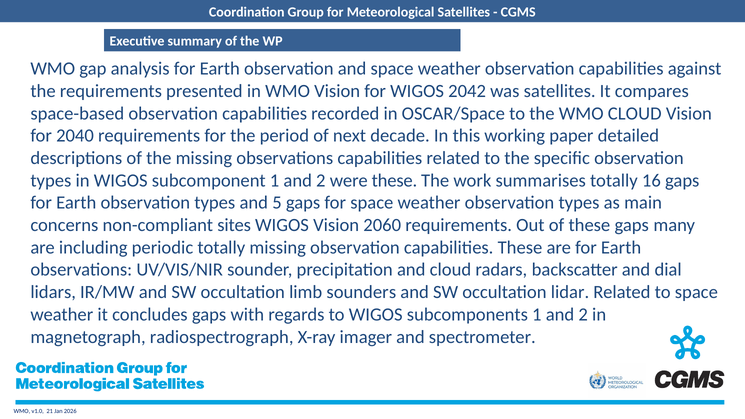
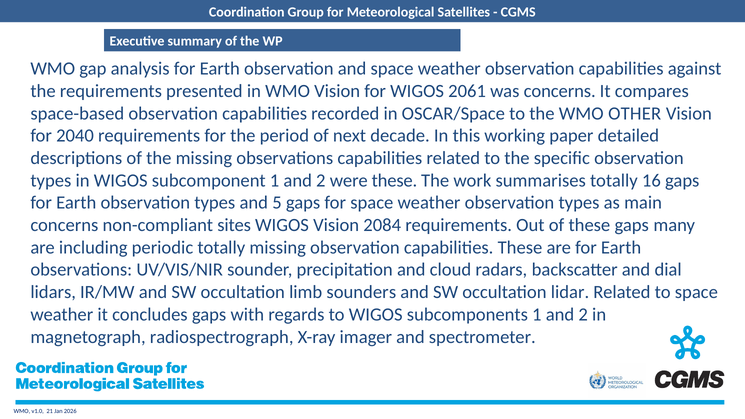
2042: 2042 -> 2061
was satellites: satellites -> concerns
WMO CLOUD: CLOUD -> OTHER
2060: 2060 -> 2084
